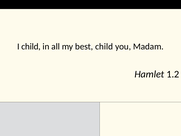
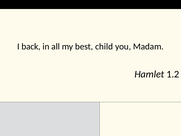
I child: child -> back
